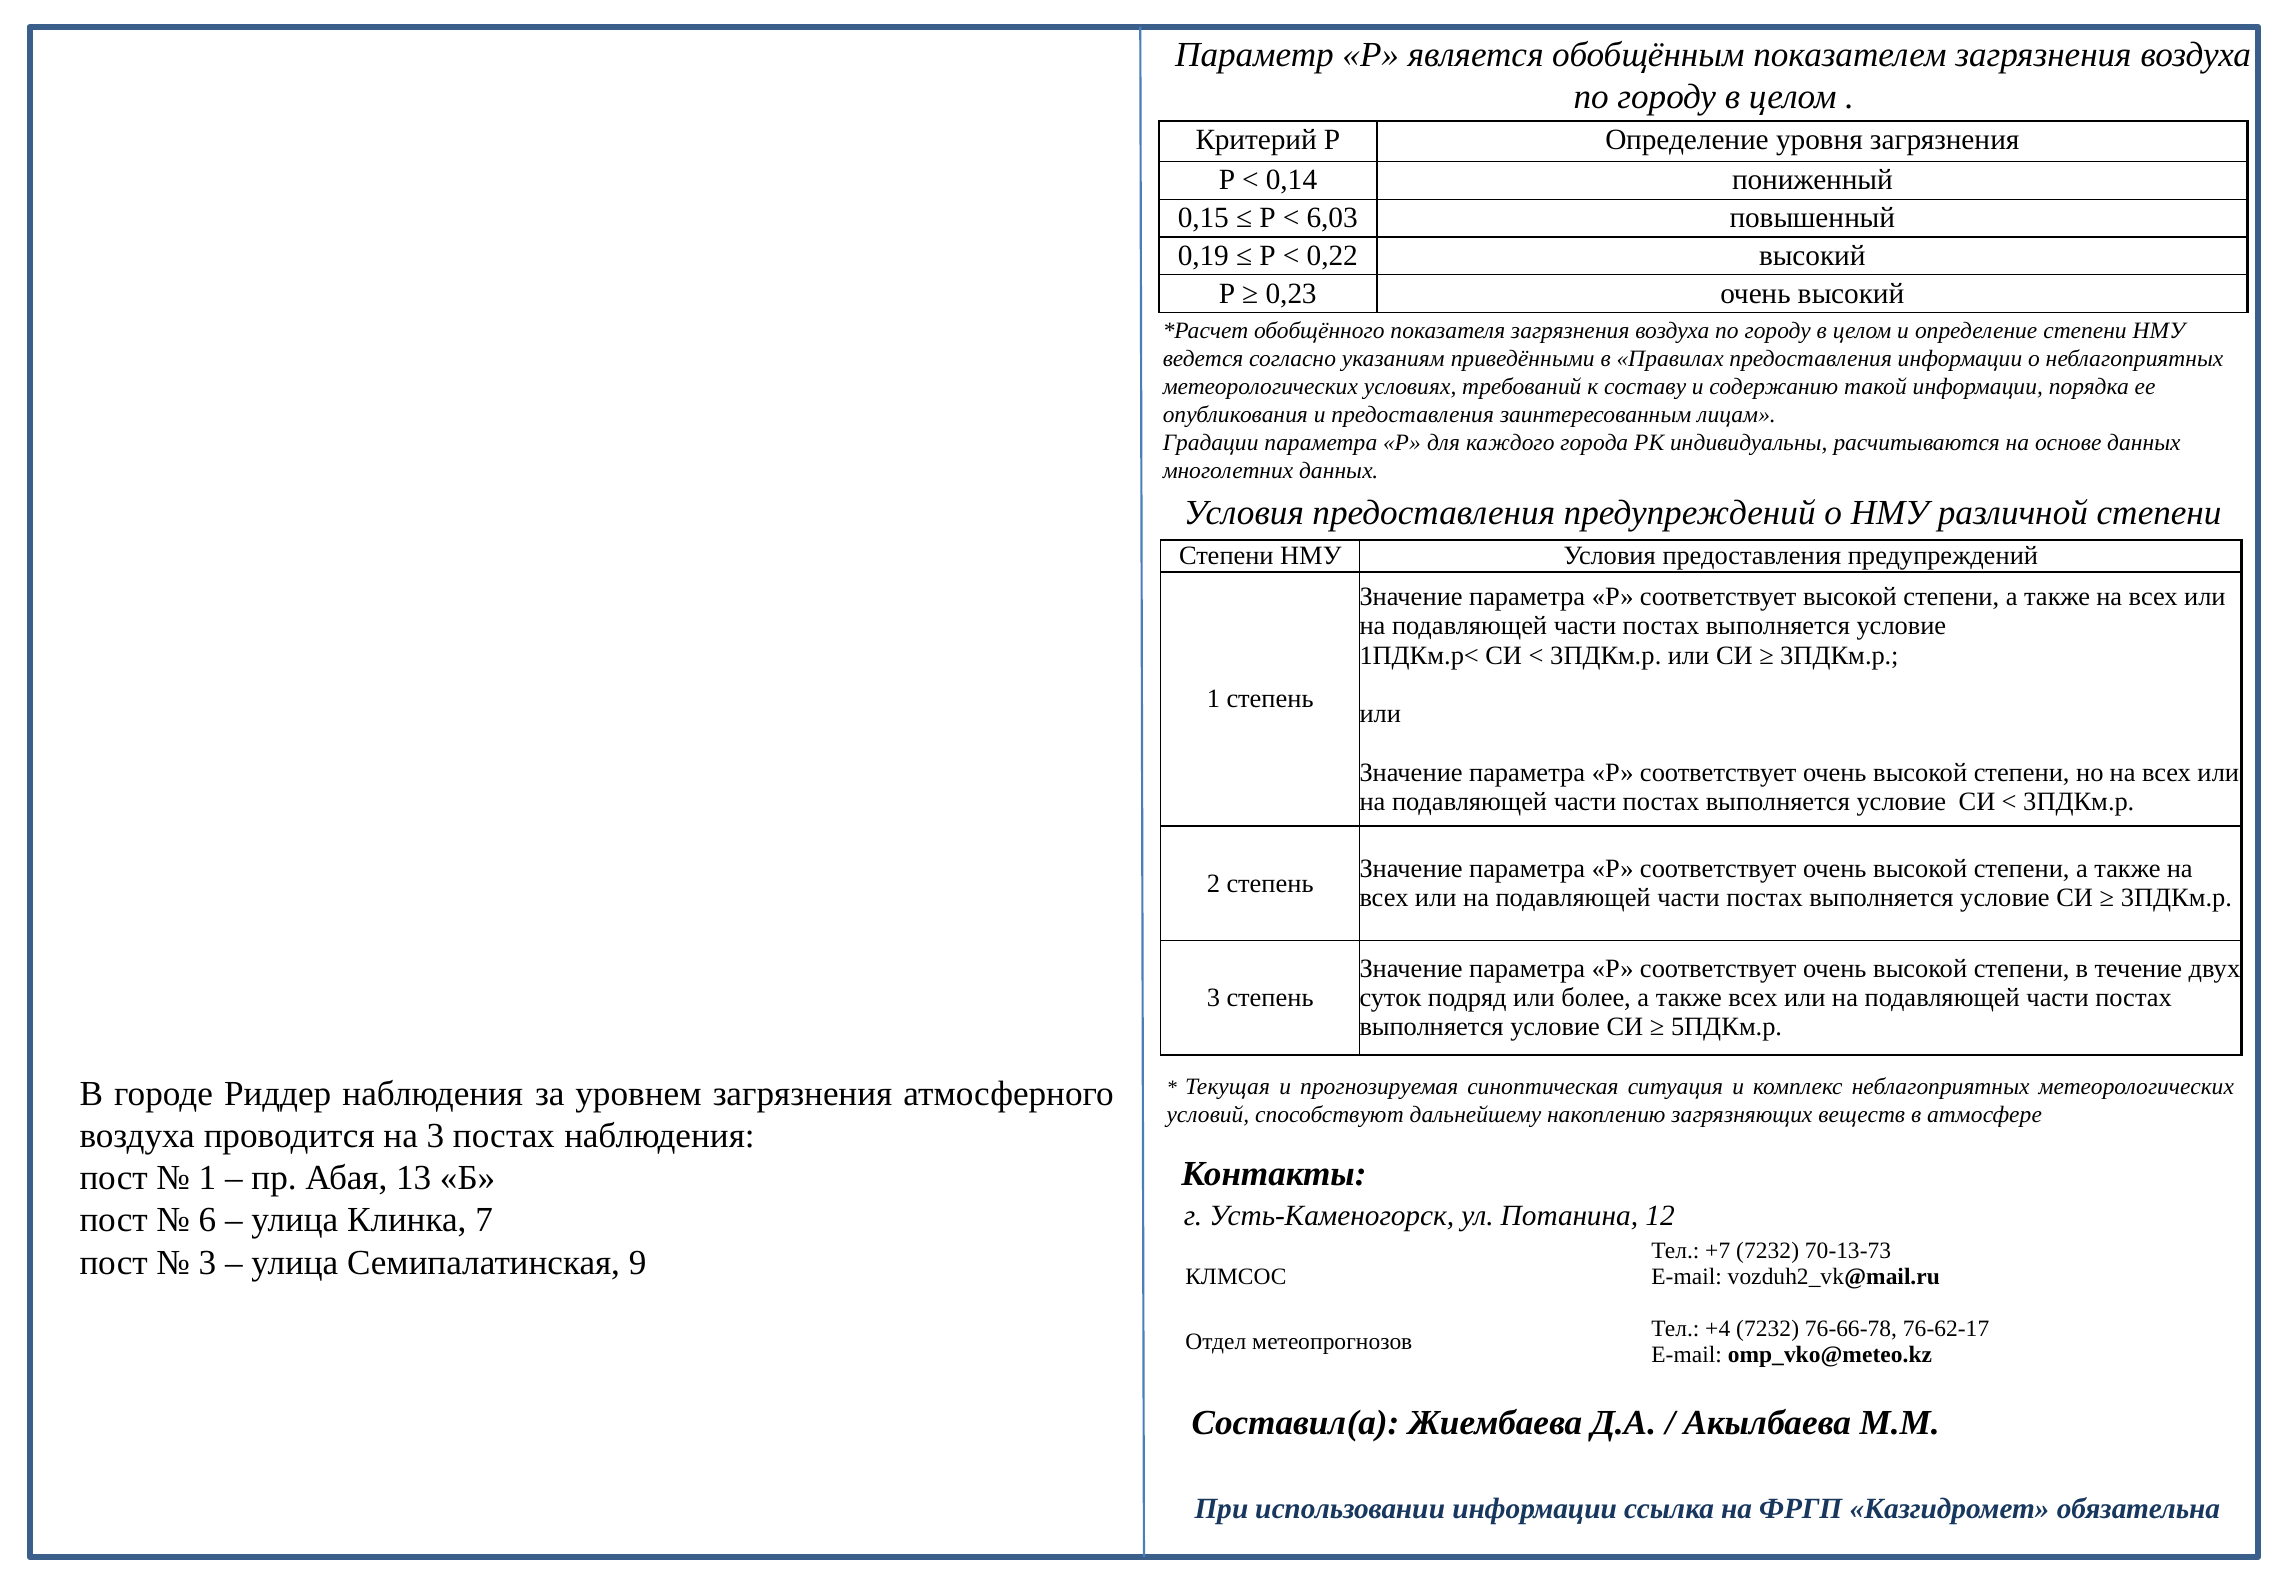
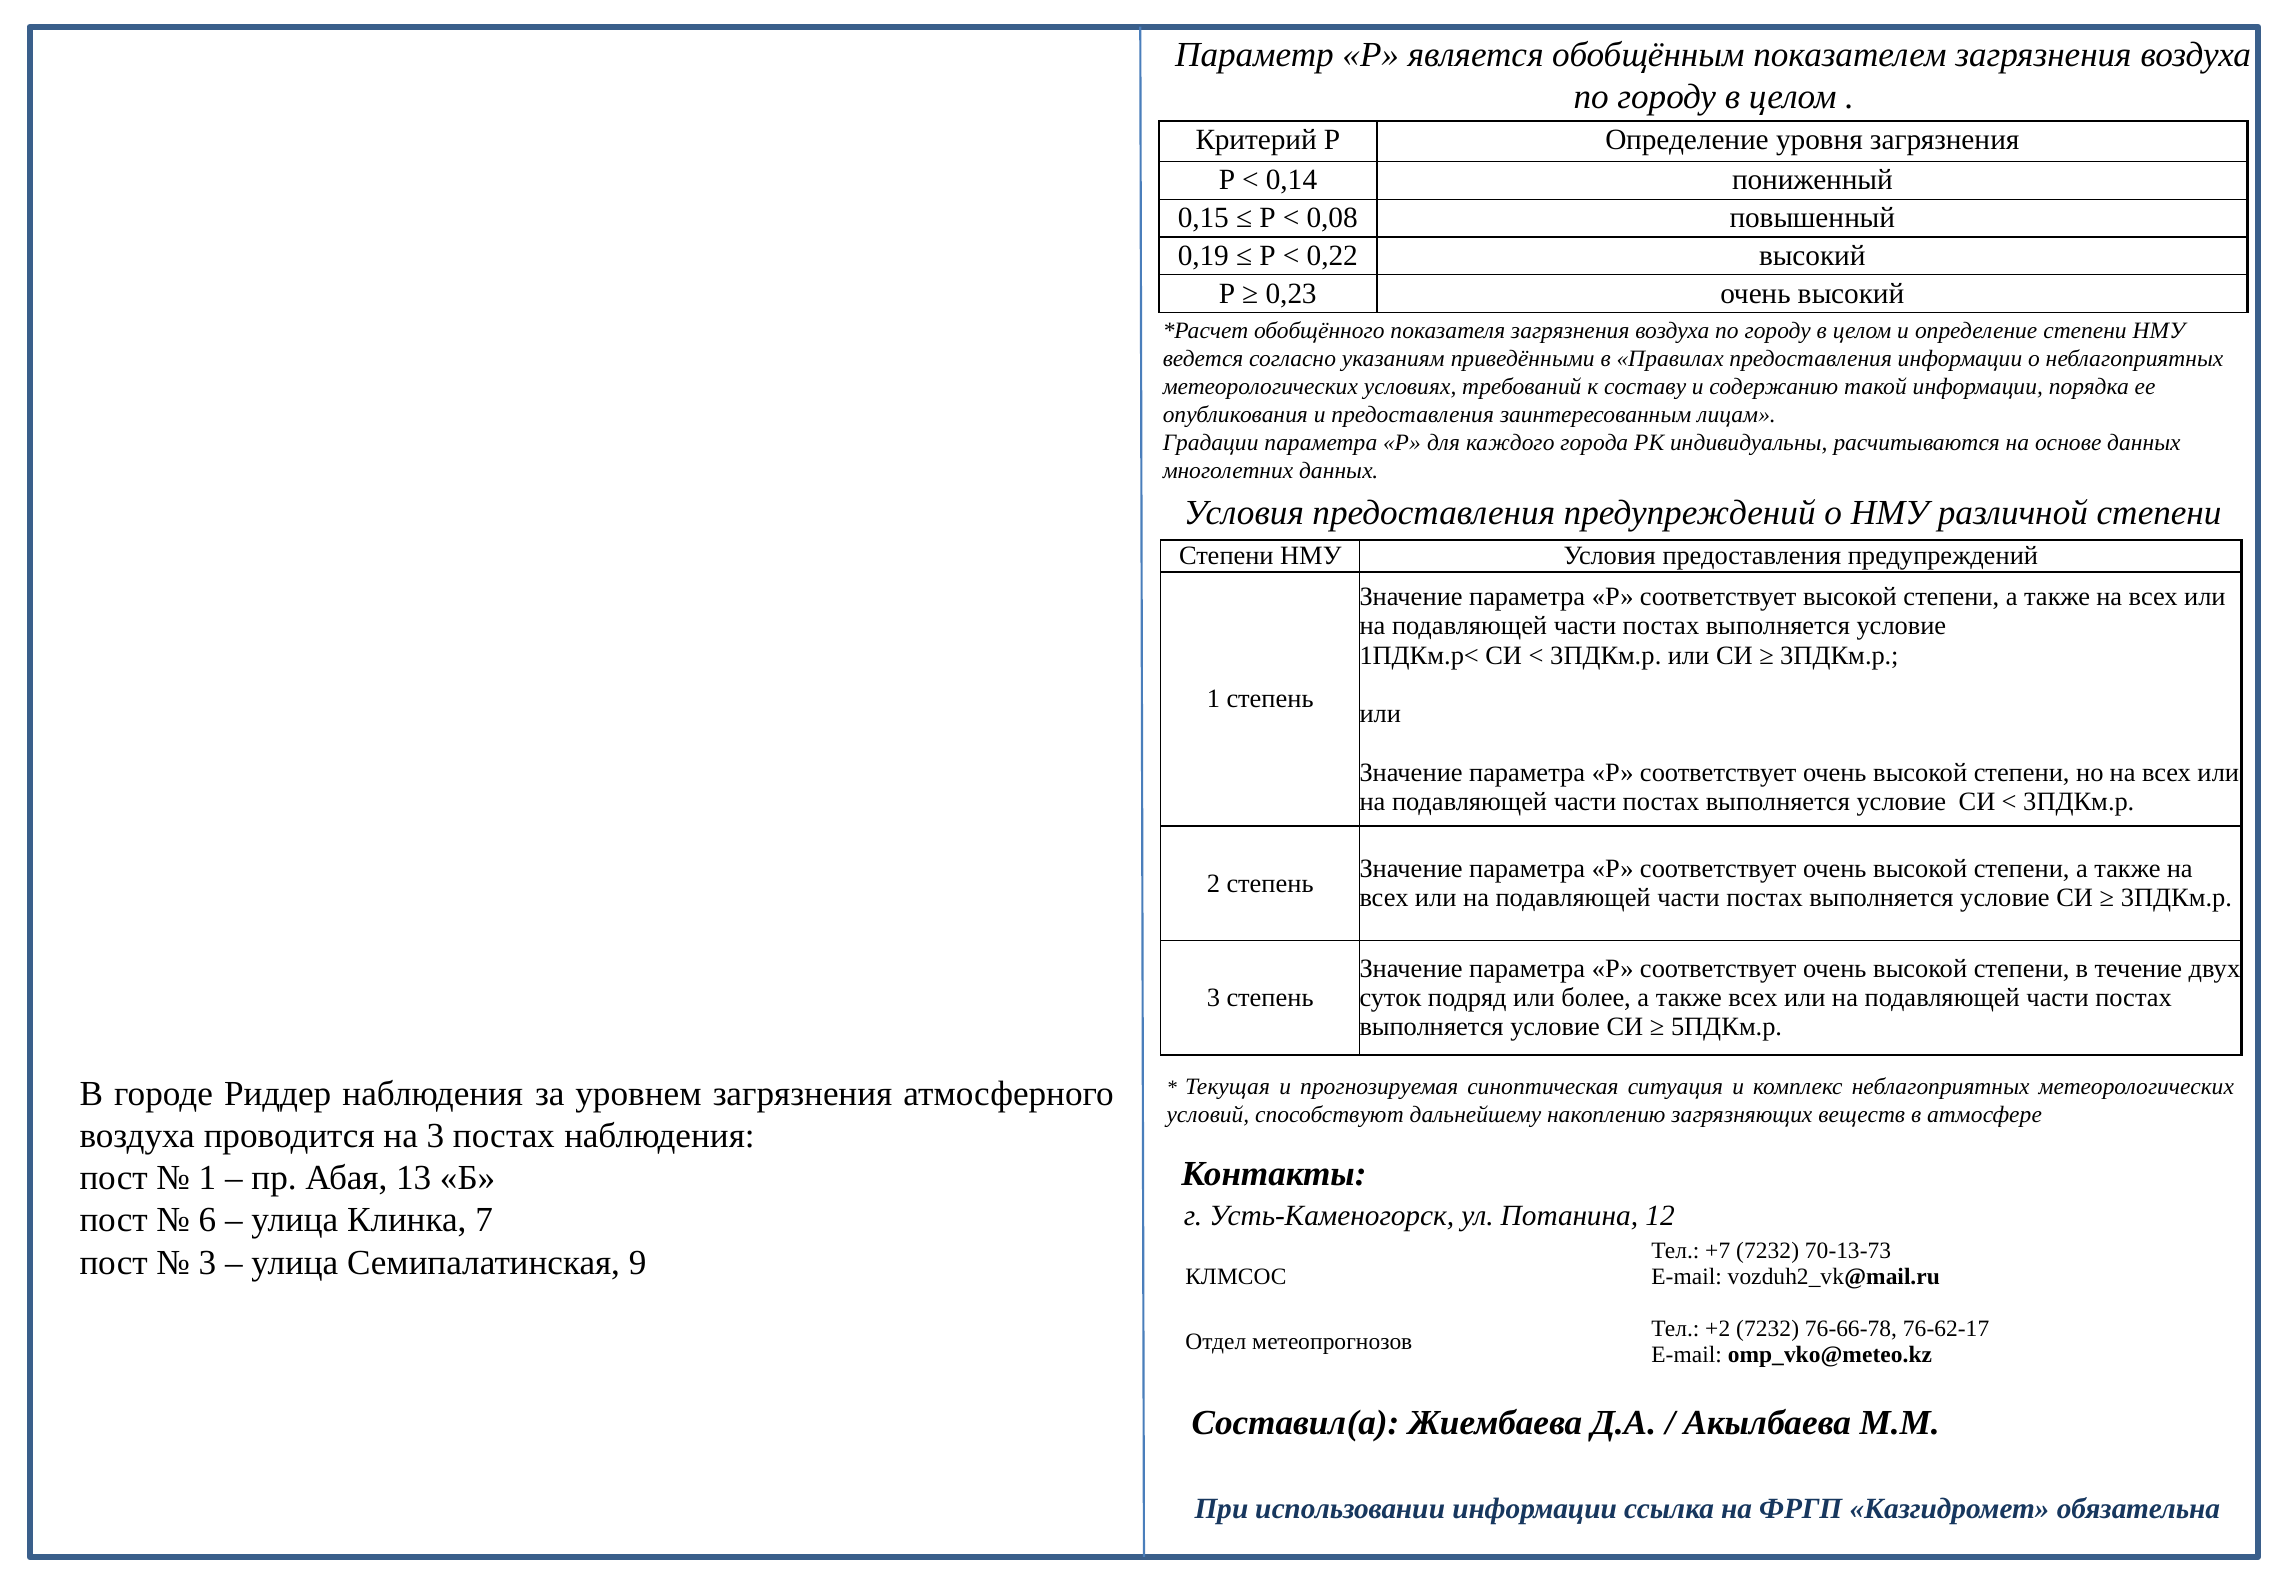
6,03: 6,03 -> 0,08
+4: +4 -> +2
